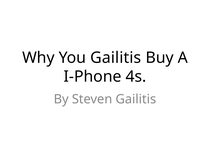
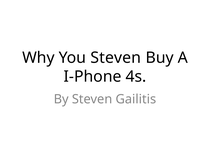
You Gailitis: Gailitis -> Steven
